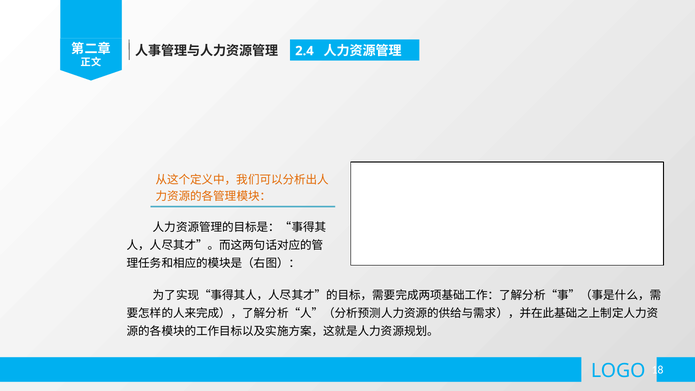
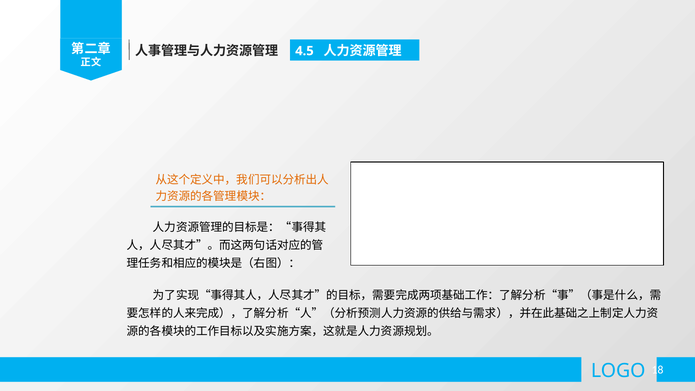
2.4: 2.4 -> 4.5
